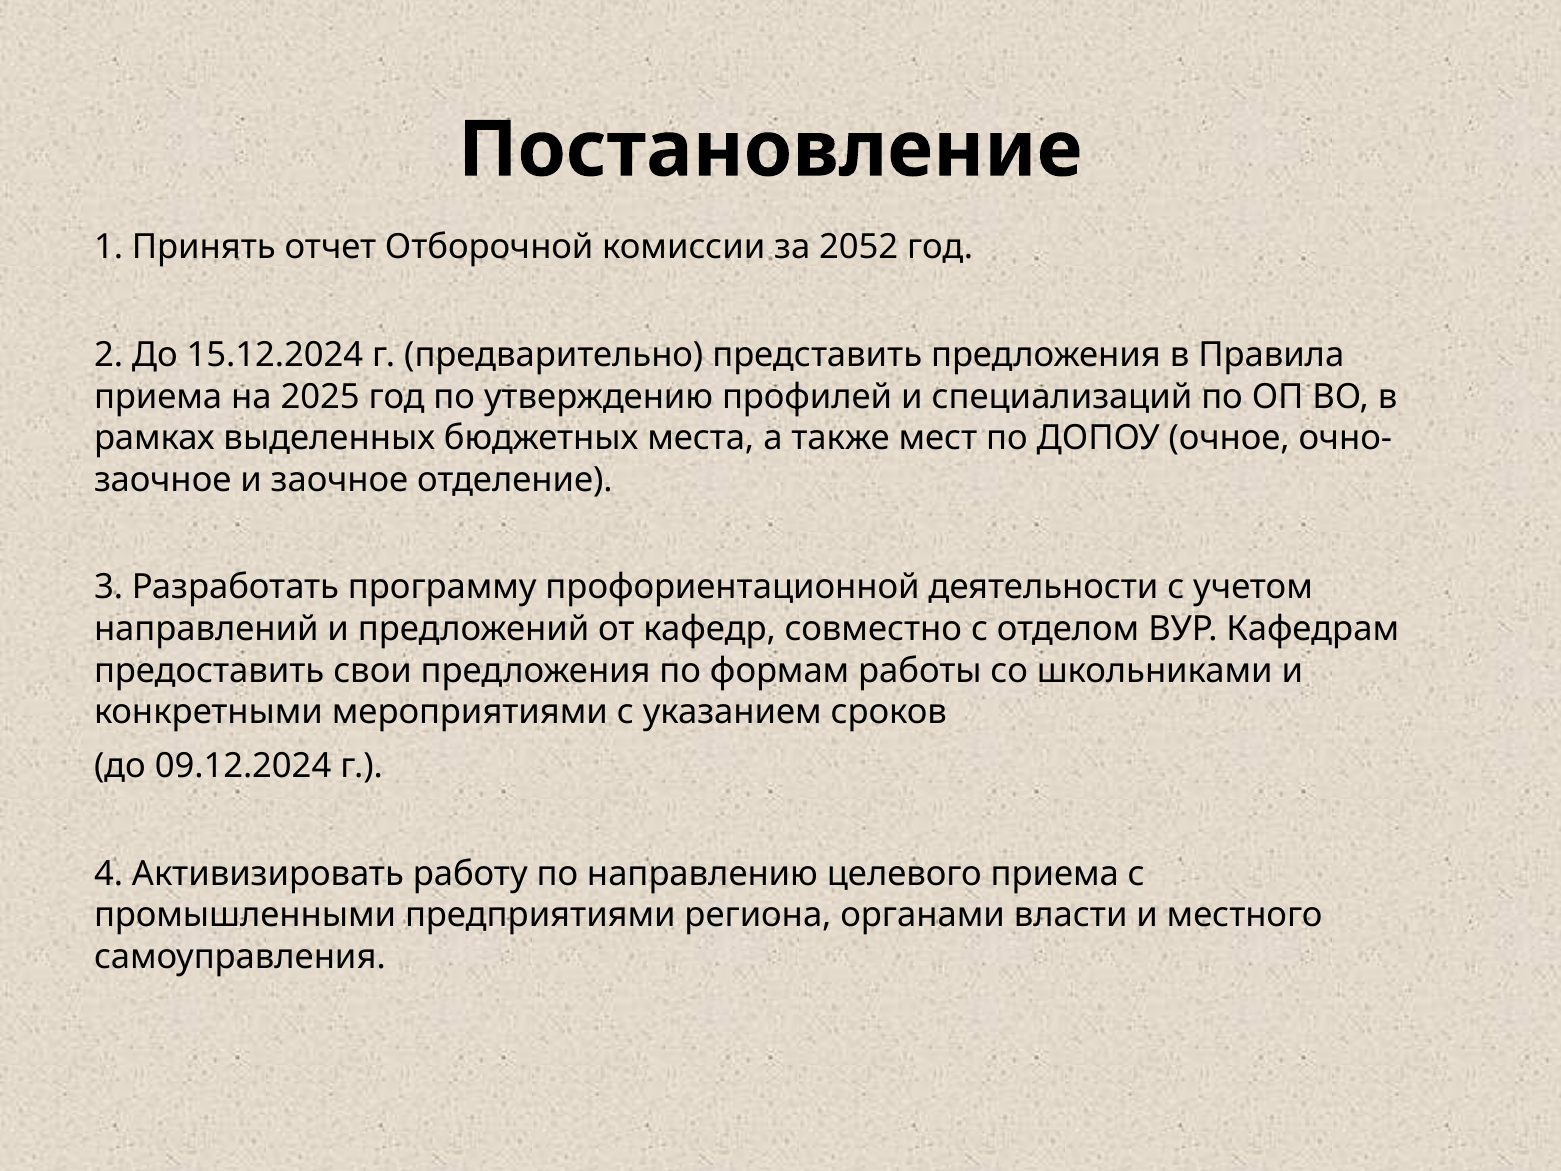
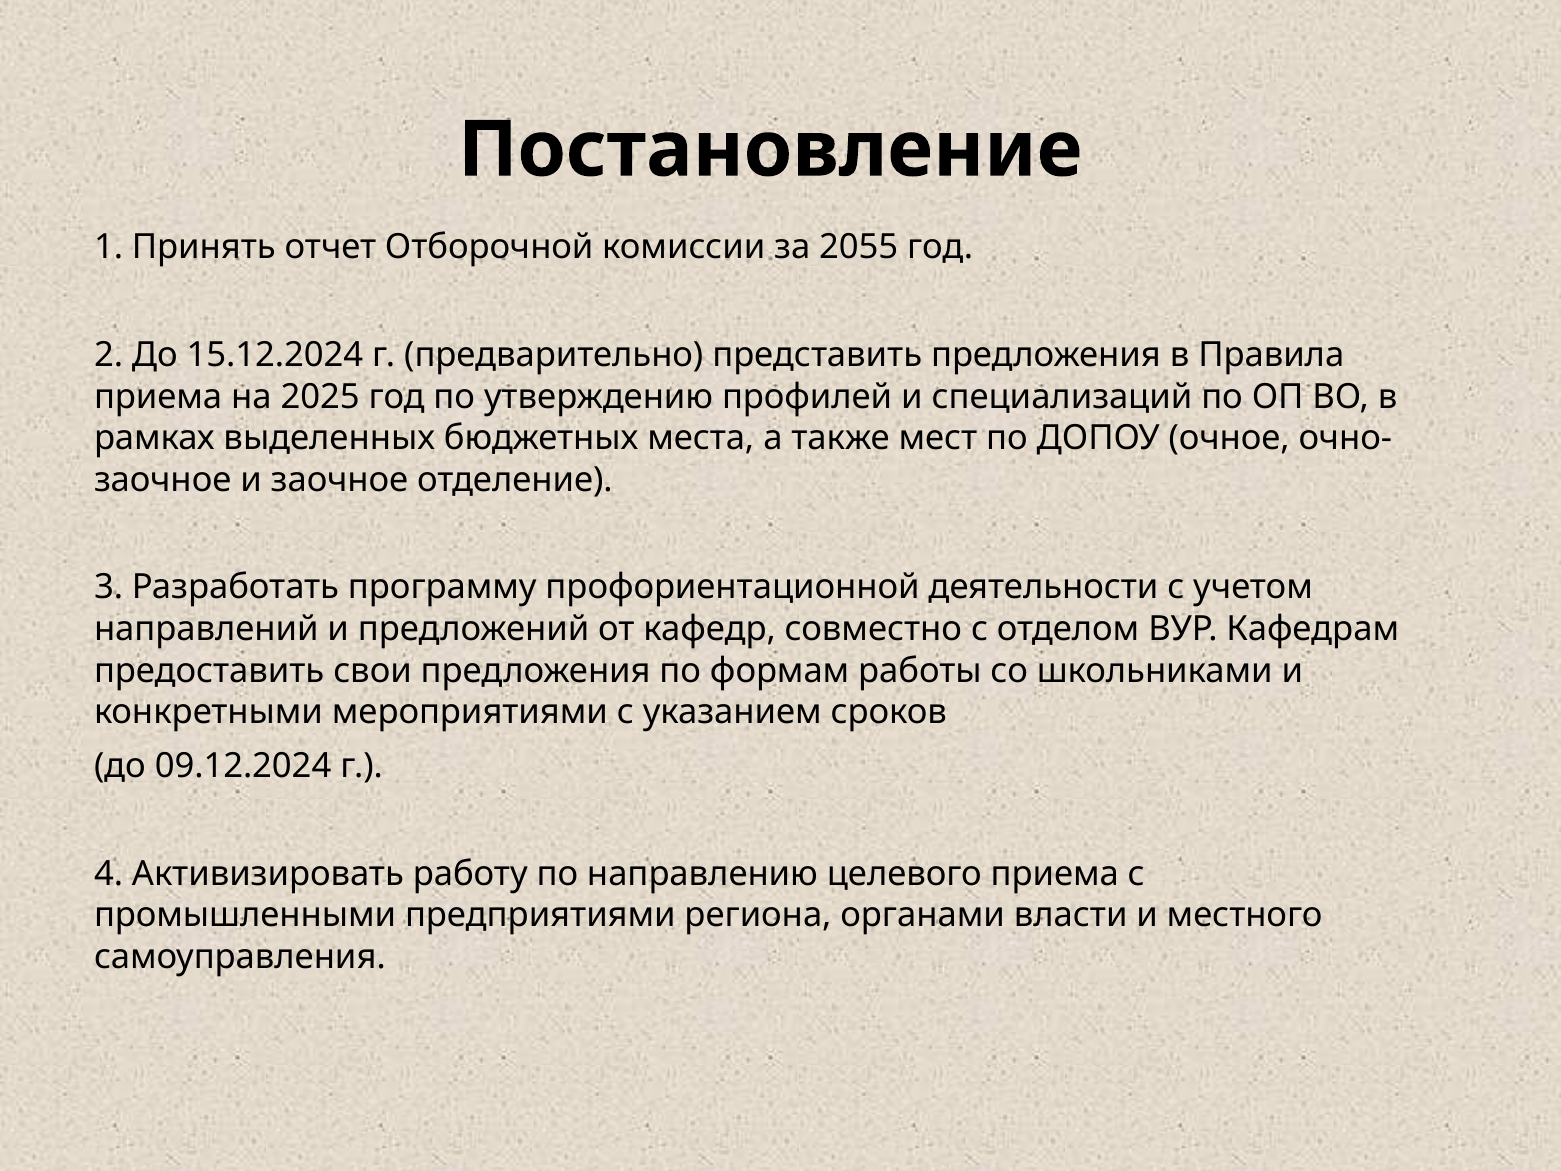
2052: 2052 -> 2055
